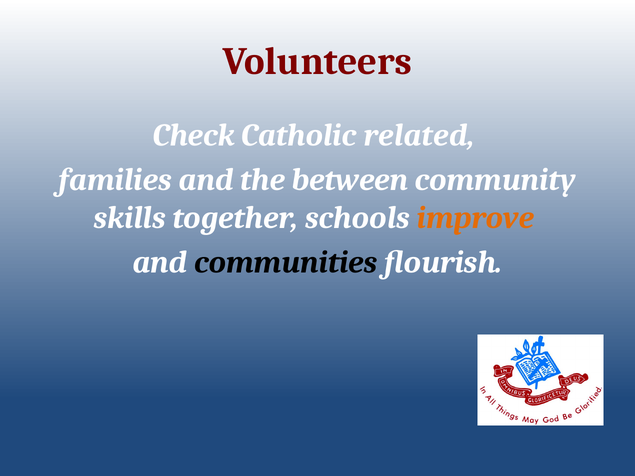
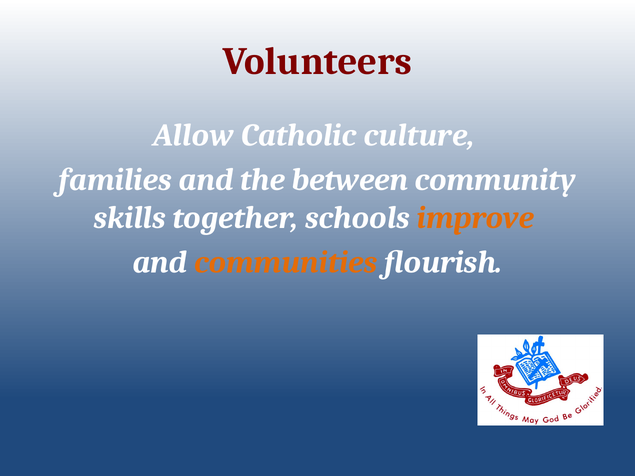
Check: Check -> Allow
related: related -> culture
communities colour: black -> orange
